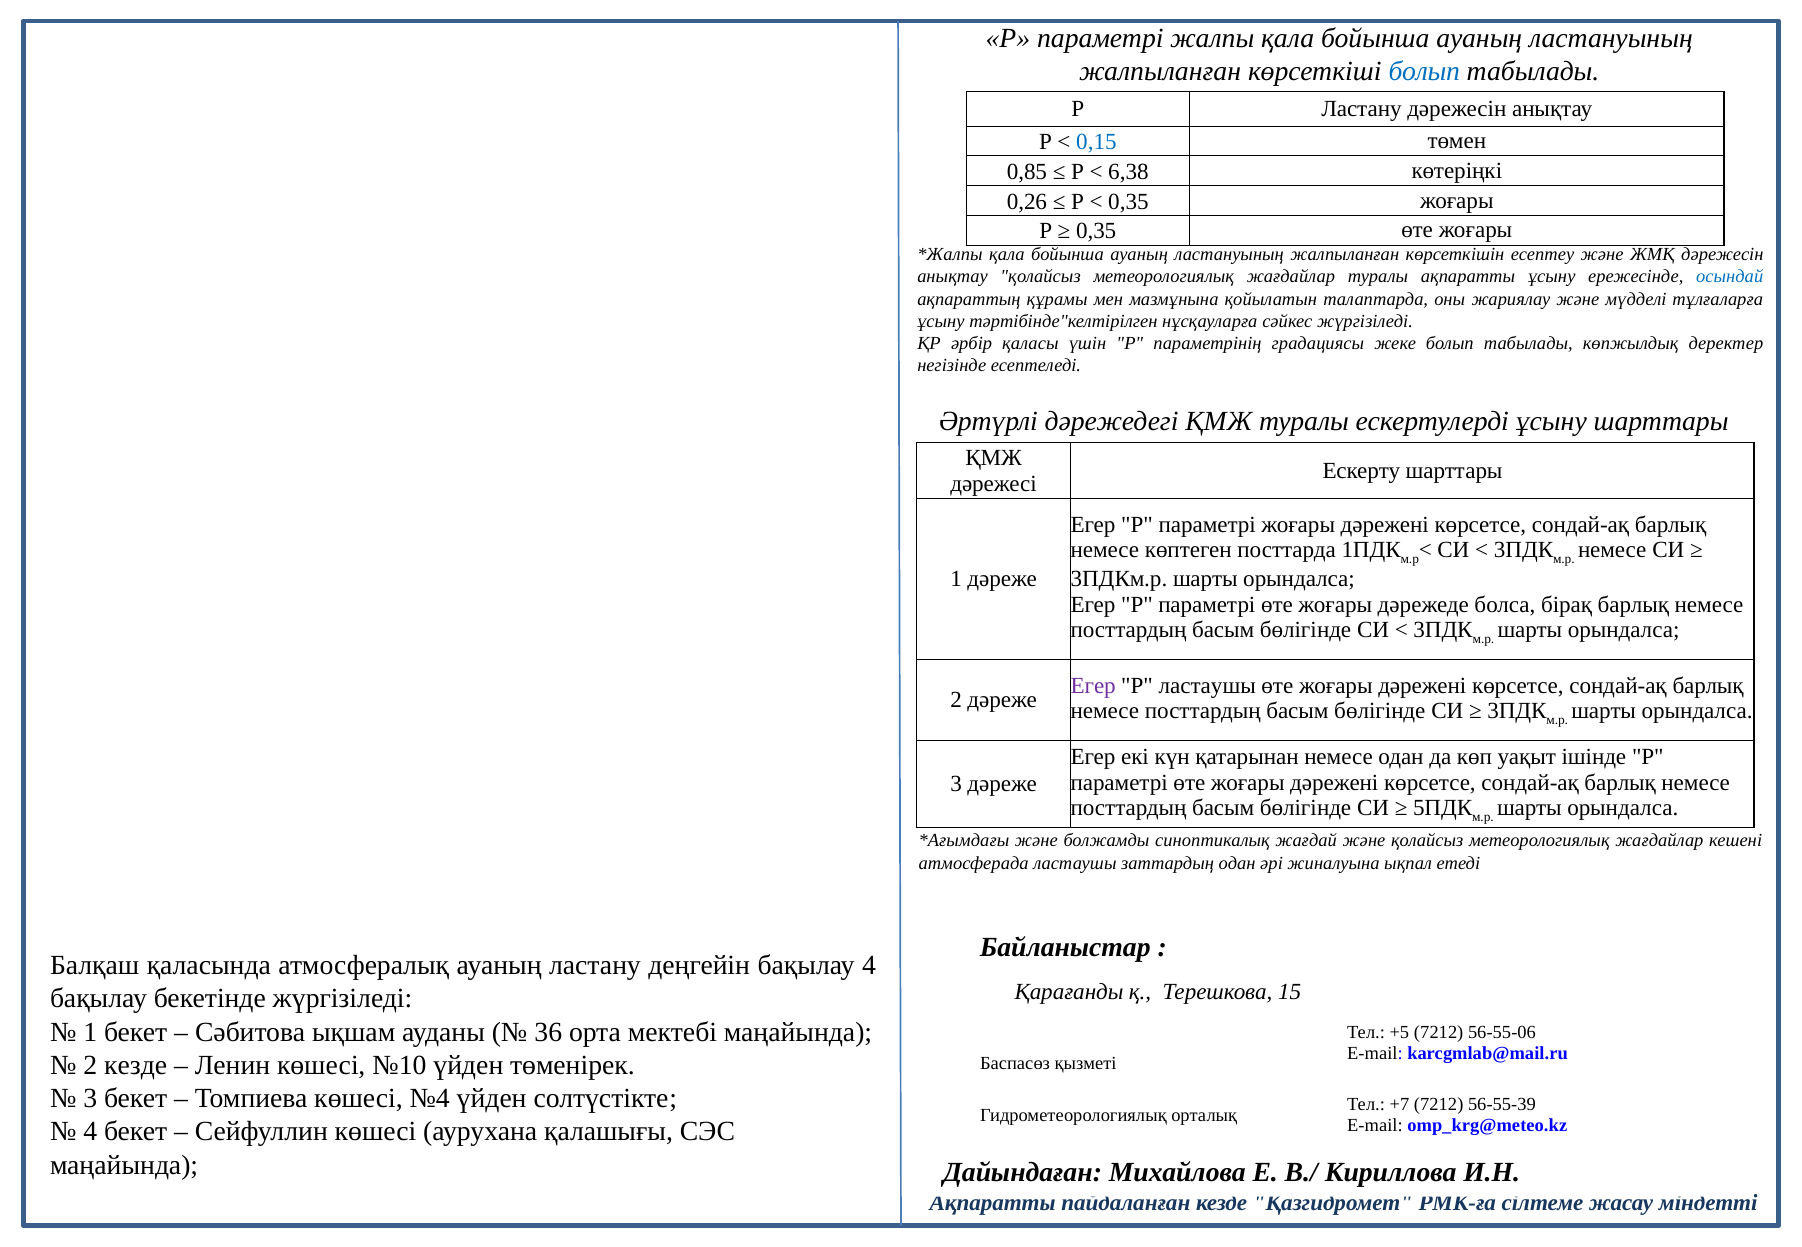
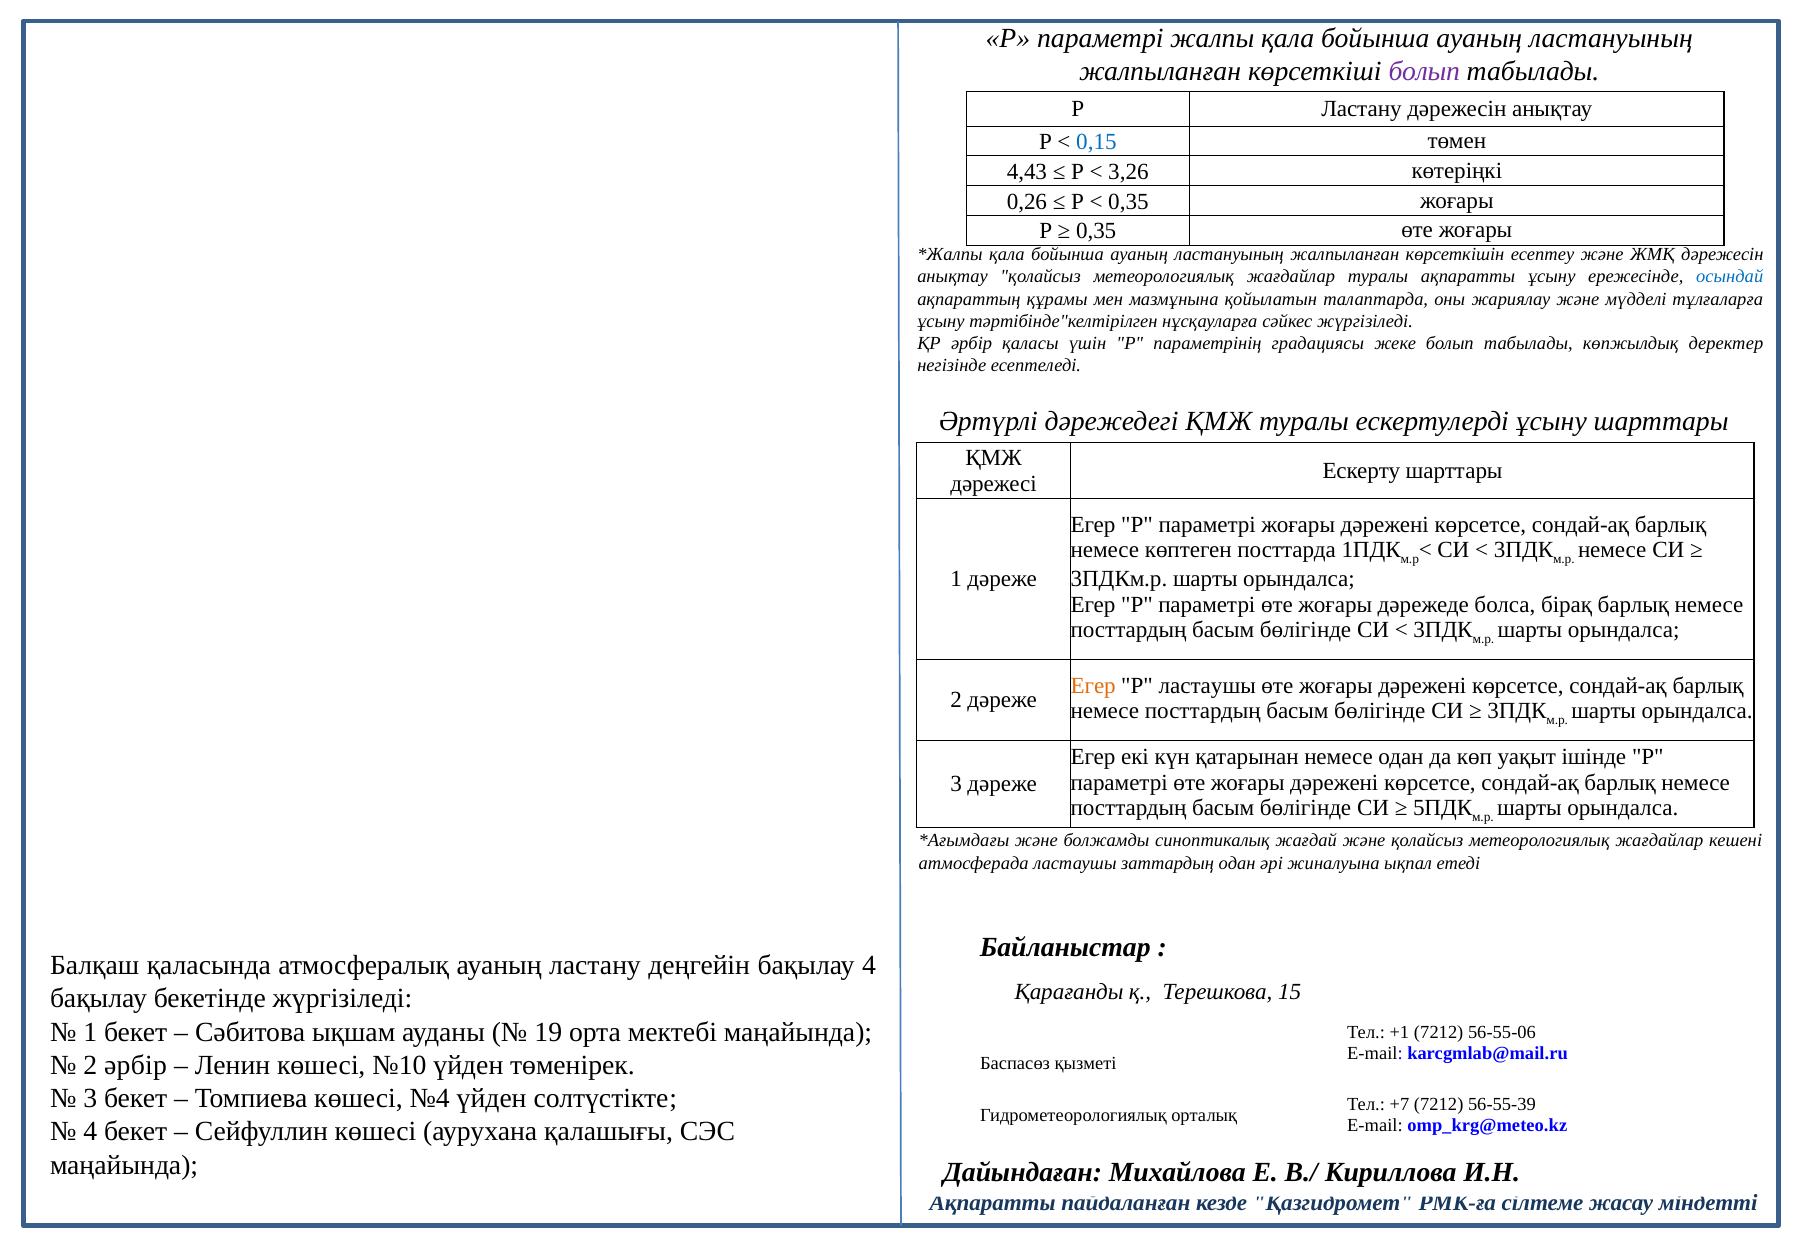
болып at (1424, 71) colour: blue -> purple
0,85: 0,85 -> 4,43
6,38: 6,38 -> 3,26
Егер at (1093, 686) colour: purple -> orange
36: 36 -> 19
+5: +5 -> +1
2 кезде: кезде -> әрбір
